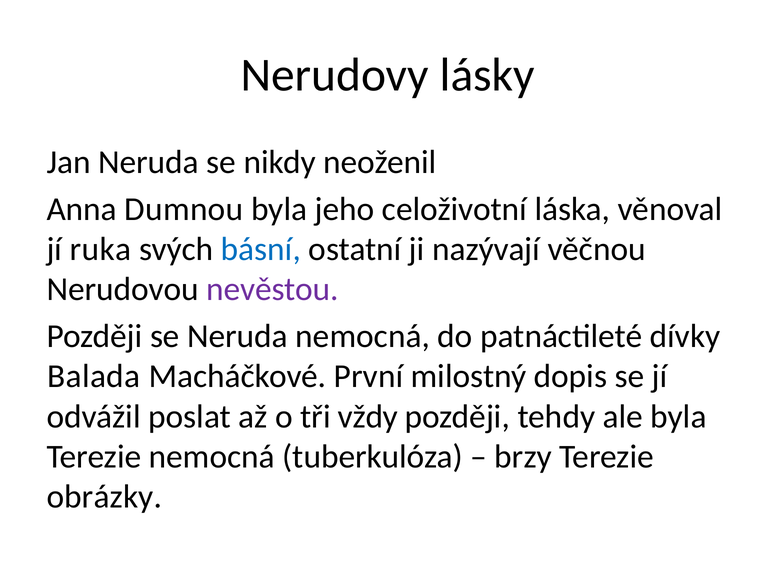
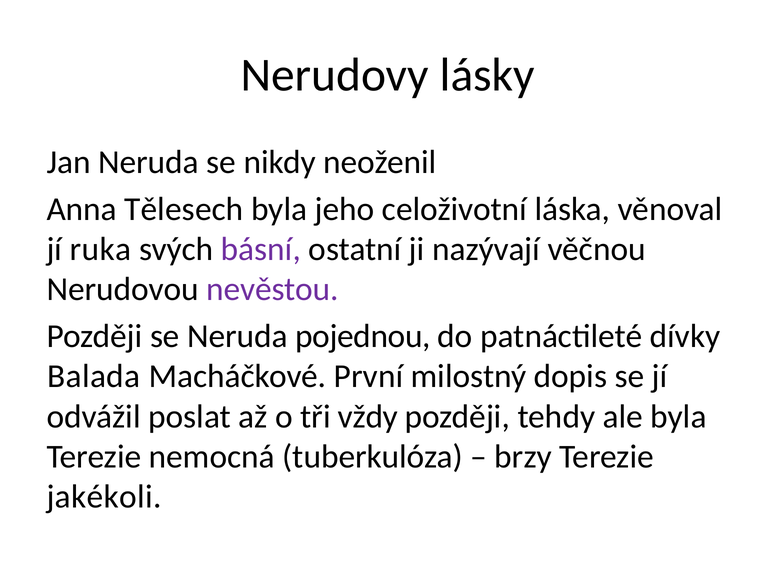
Dumnou: Dumnou -> Tělesech
básní colour: blue -> purple
Neruda nemocná: nemocná -> pojednou
obrázky: obrázky -> jakékoli
